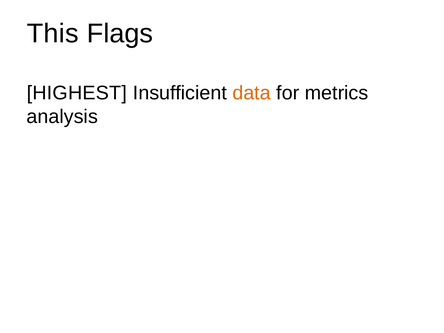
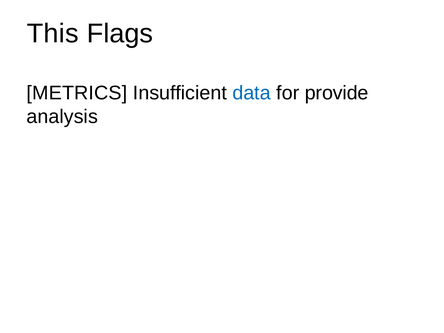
HIGHEST: HIGHEST -> METRICS
data colour: orange -> blue
metrics: metrics -> provide
